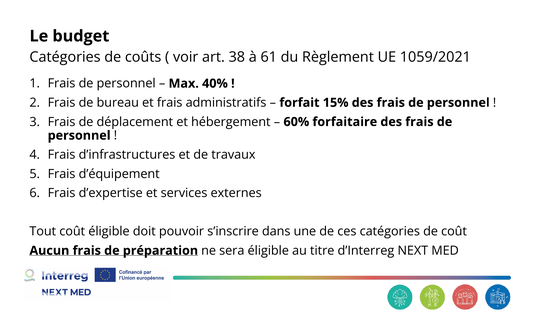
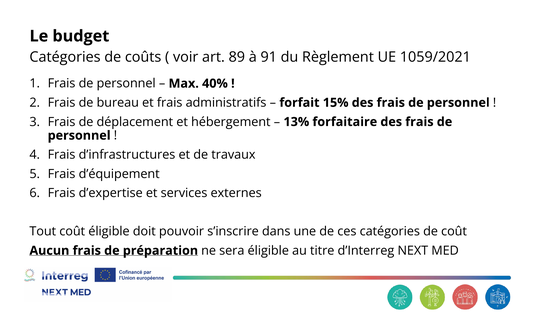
38: 38 -> 89
61: 61 -> 91
60%: 60% -> 13%
